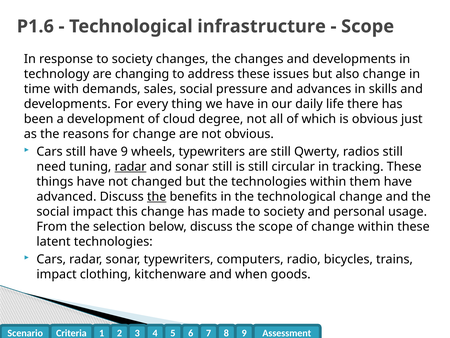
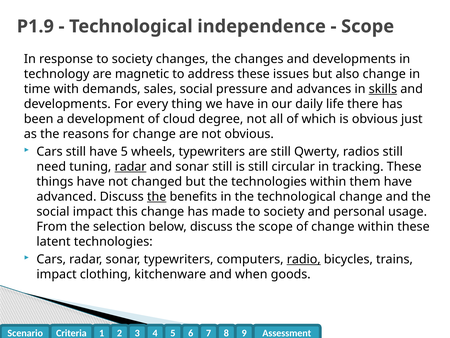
P1.6: P1.6 -> P1.9
infrastructure: infrastructure -> independence
changing: changing -> magnetic
skills underline: none -> present
have 9: 9 -> 5
radio underline: none -> present
